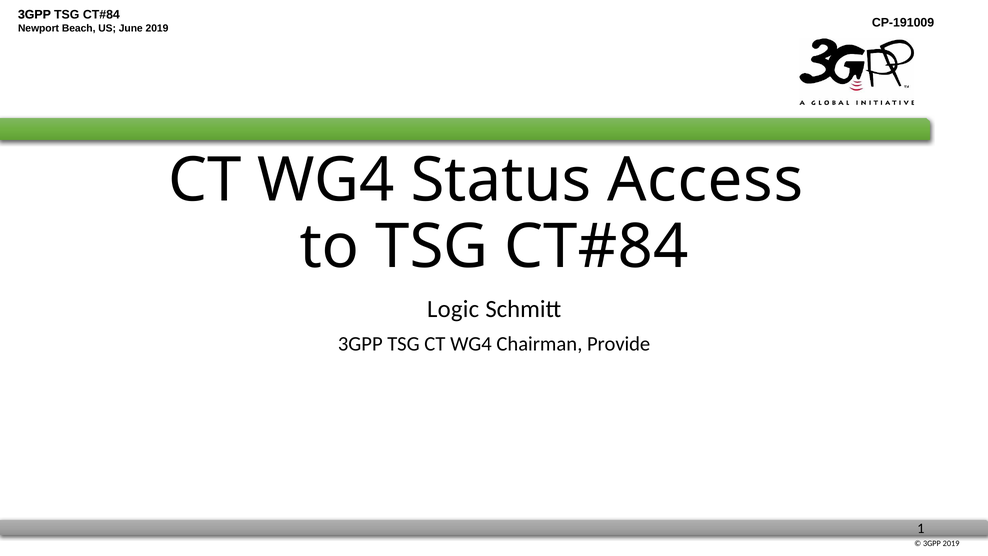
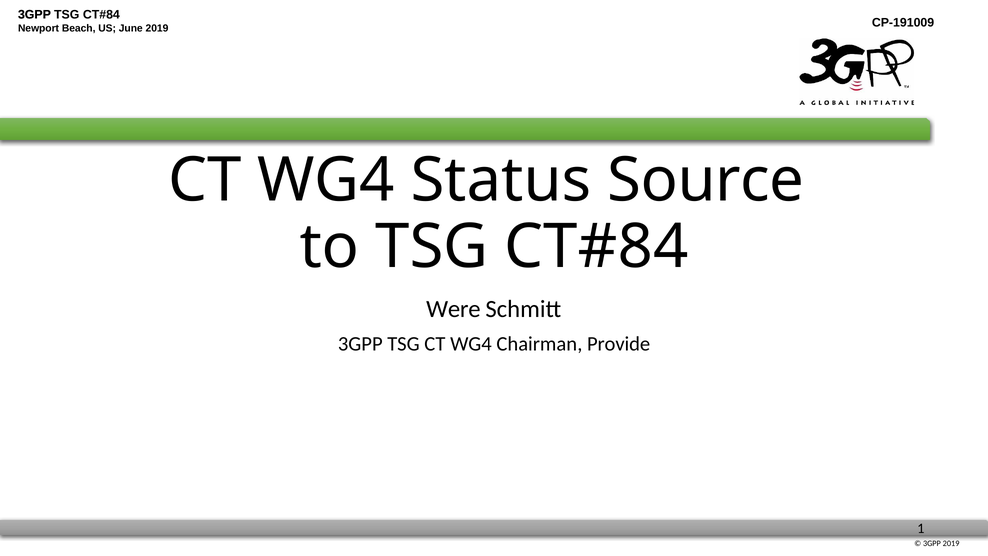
Access: Access -> Source
Logic: Logic -> Were
